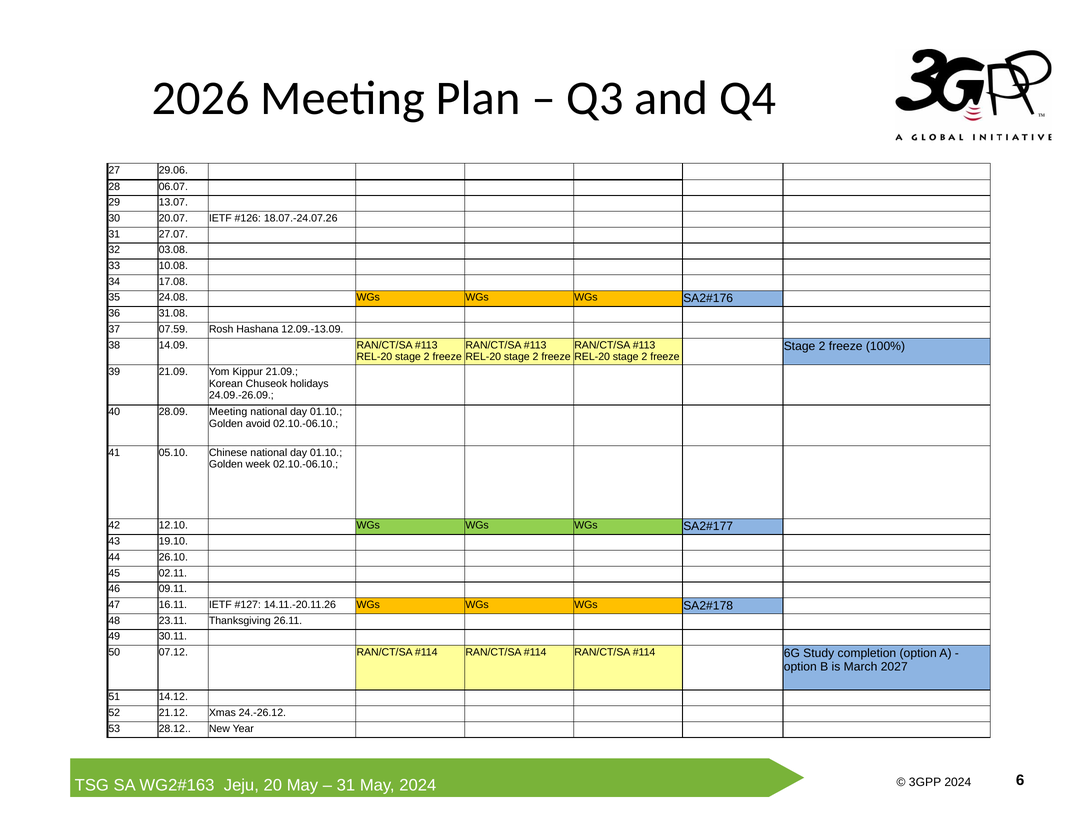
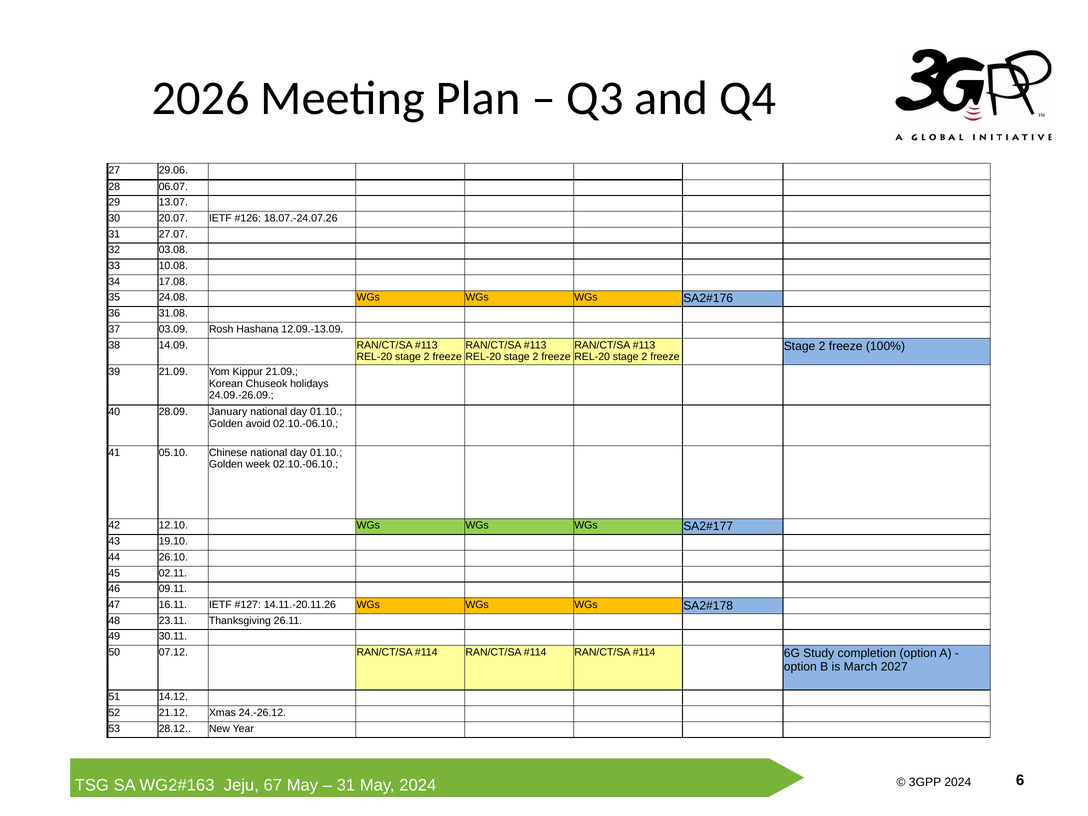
07.59: 07.59 -> 03.09
28.09 Meeting: Meeting -> January
20: 20 -> 67
